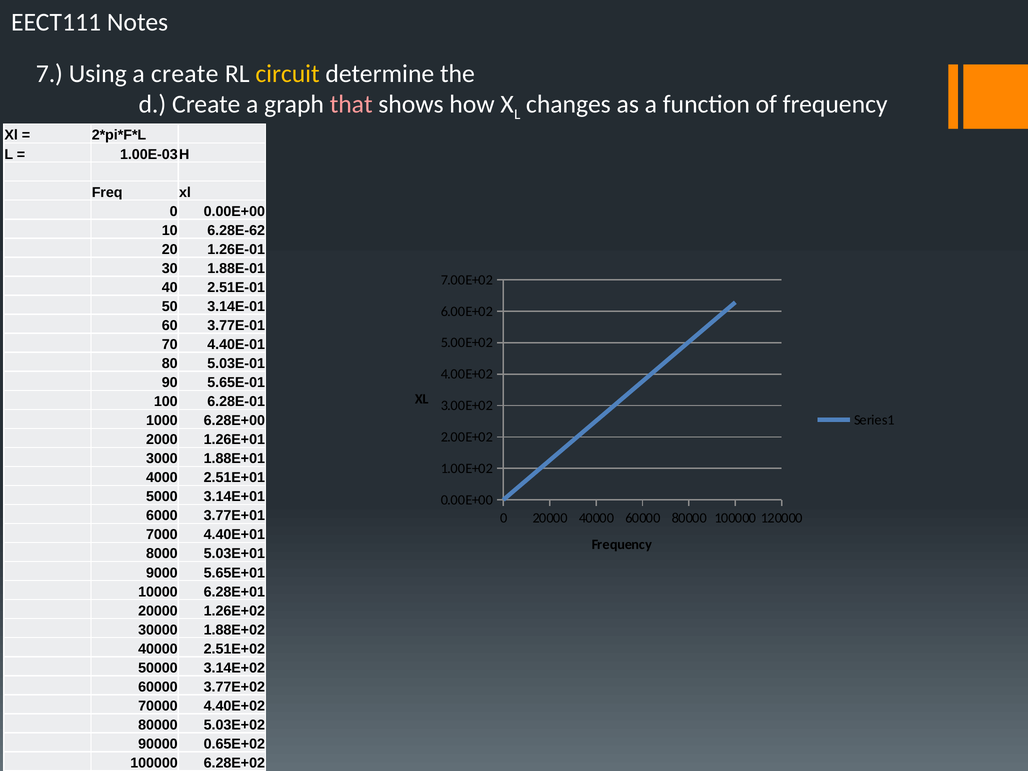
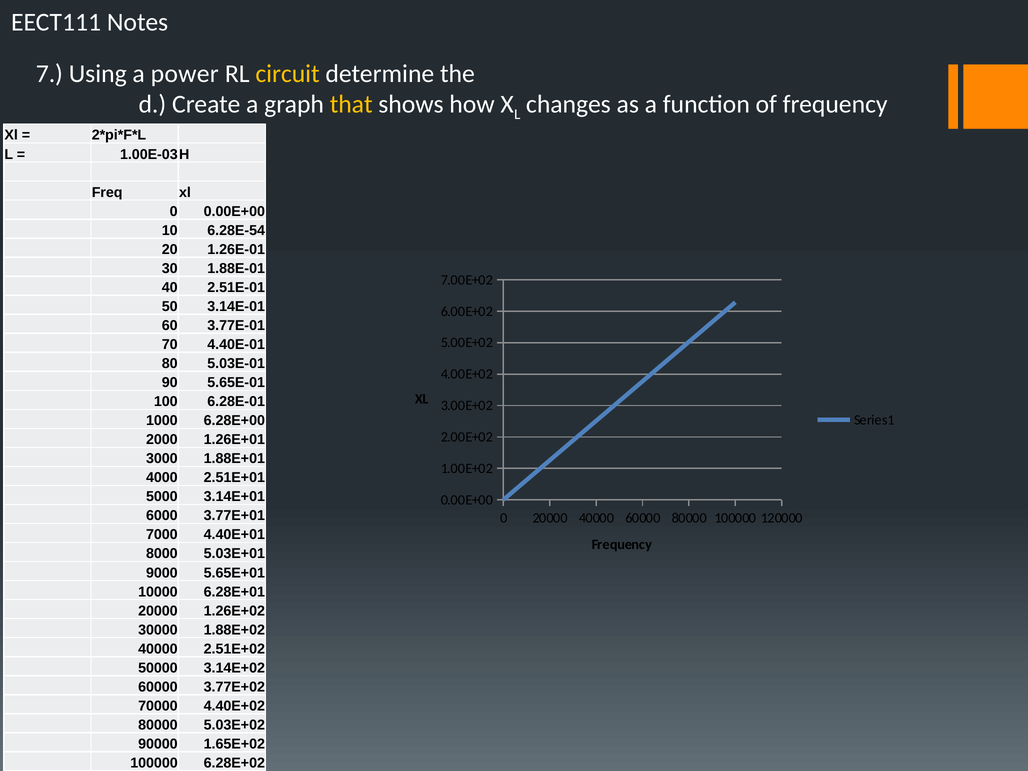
a create: create -> power
that colour: pink -> yellow
6.28E-62: 6.28E-62 -> 6.28E-54
0.65E+02: 0.65E+02 -> 1.65E+02
